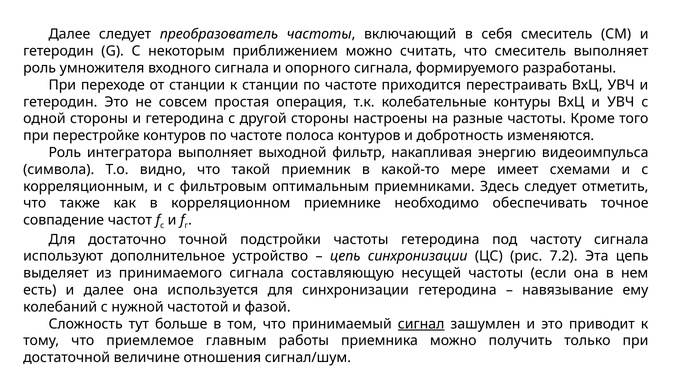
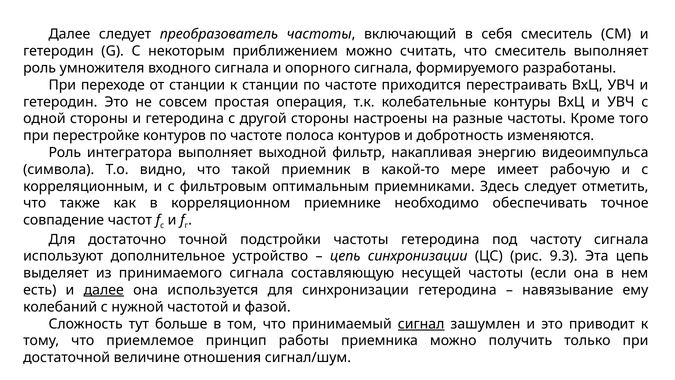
схемами: схемами -> рабочую
7.2: 7.2 -> 9.3
далее at (104, 290) underline: none -> present
главным: главным -> принцип
